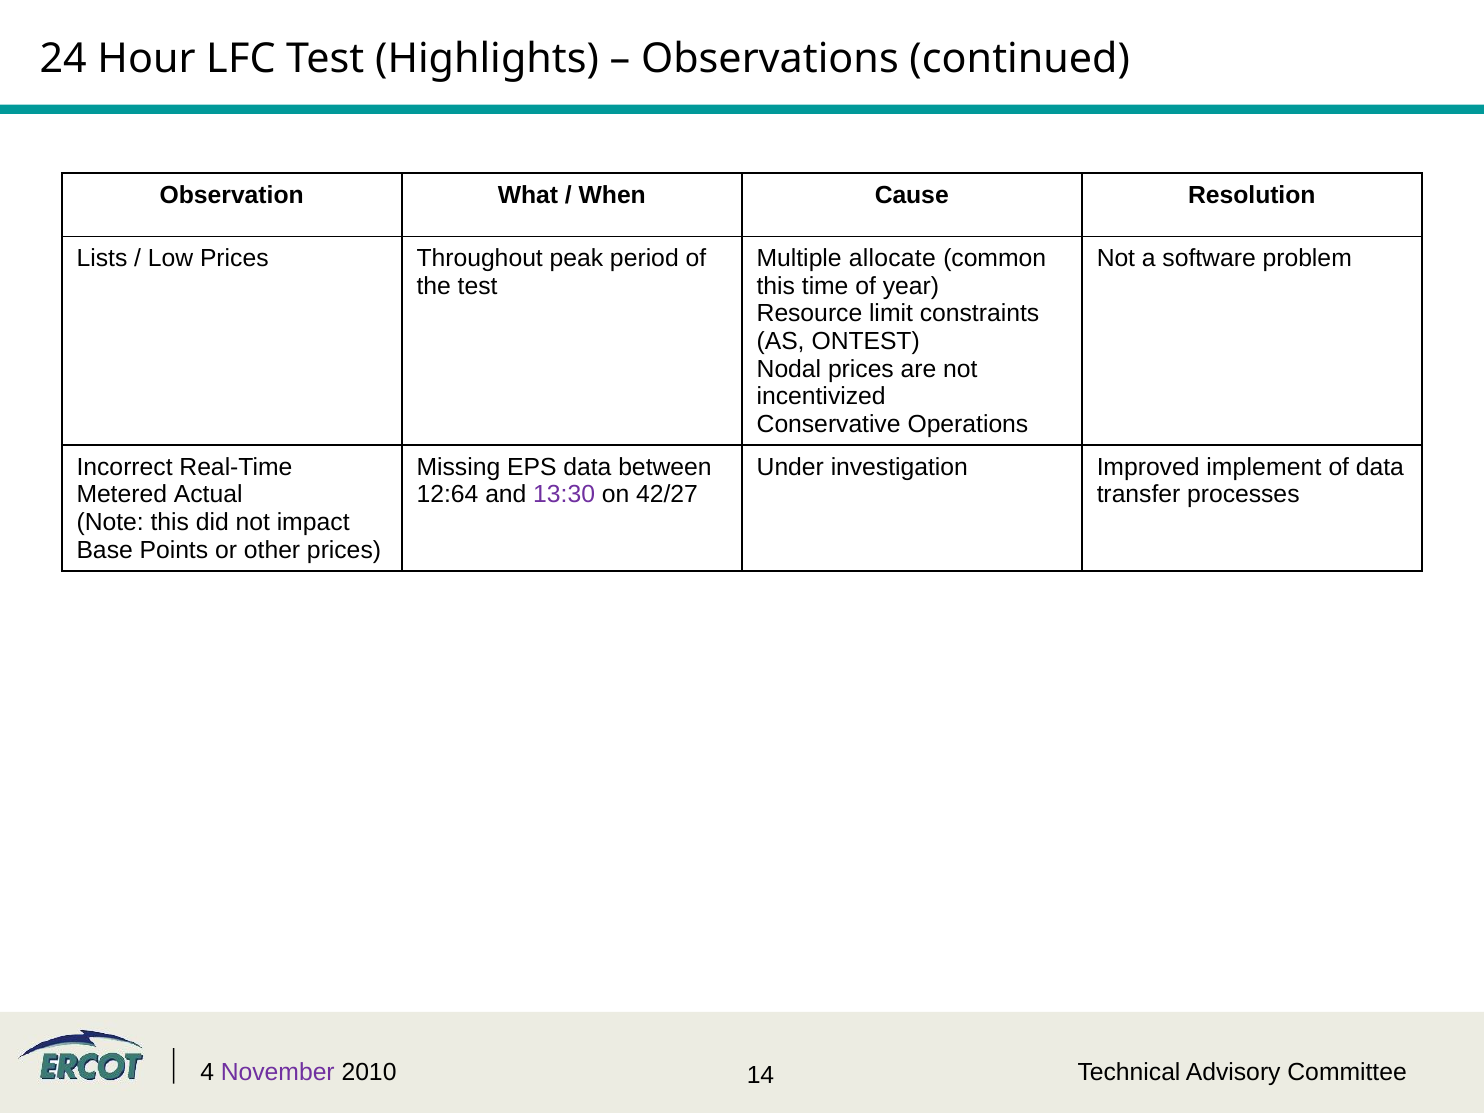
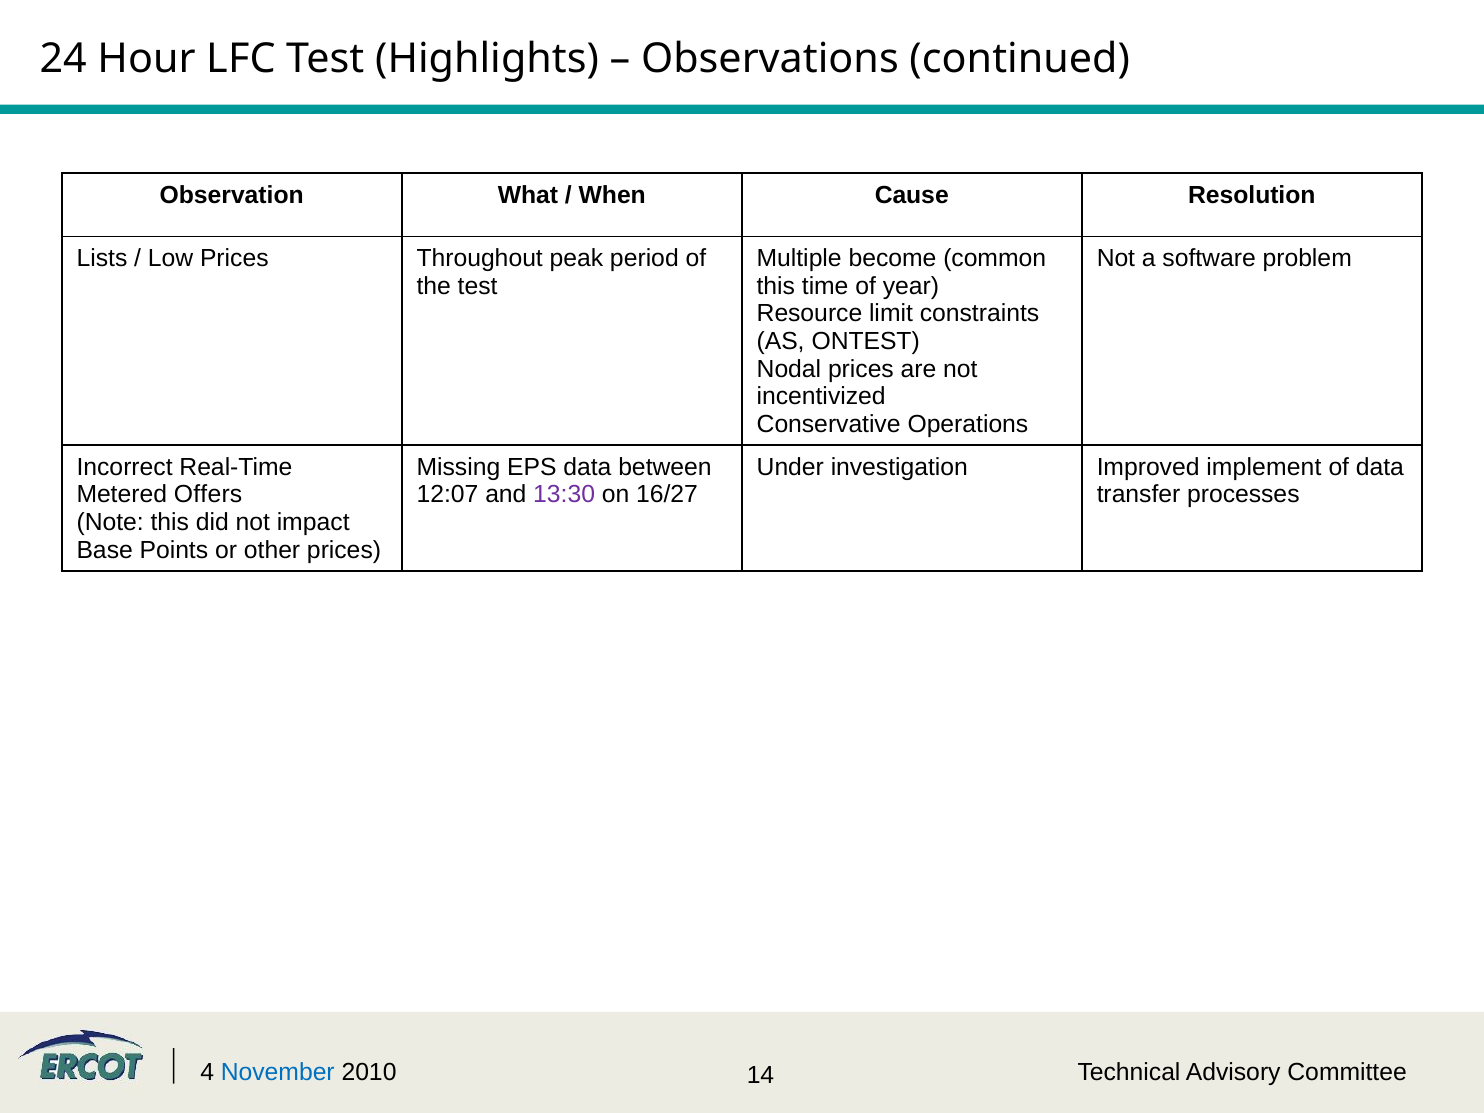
allocate: allocate -> become
Actual: Actual -> Offers
12:64: 12:64 -> 12:07
42/27: 42/27 -> 16/27
November colour: purple -> blue
